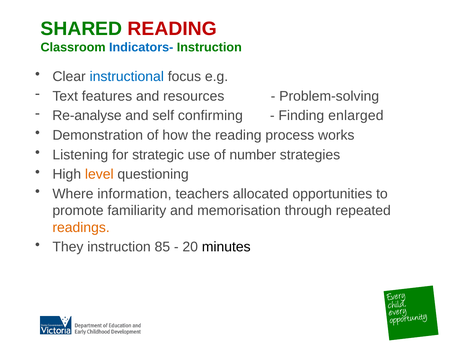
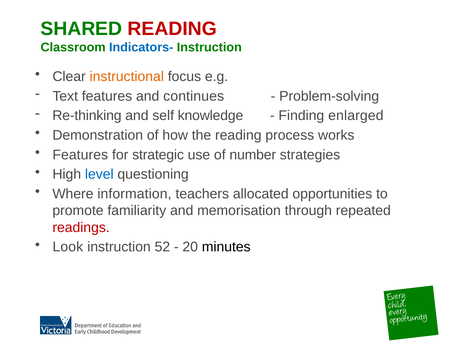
instructional colour: blue -> orange
resources: resources -> continues
Re-analyse: Re-analyse -> Re-thinking
confirming: confirming -> knowledge
Listening at (80, 155): Listening -> Features
level colour: orange -> blue
readings colour: orange -> red
They: They -> Look
85: 85 -> 52
